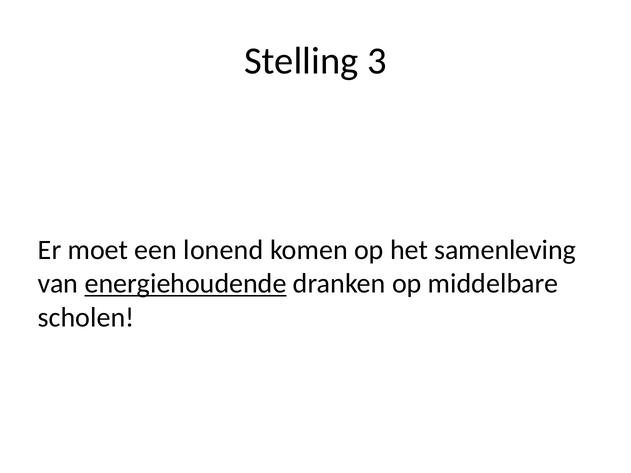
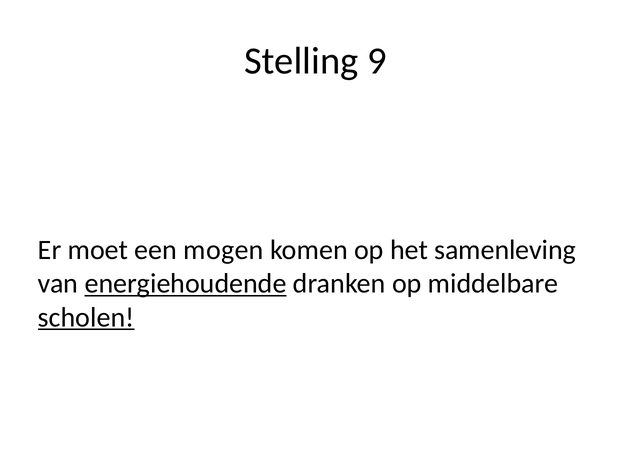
3: 3 -> 9
lonend: lonend -> mogen
scholen underline: none -> present
